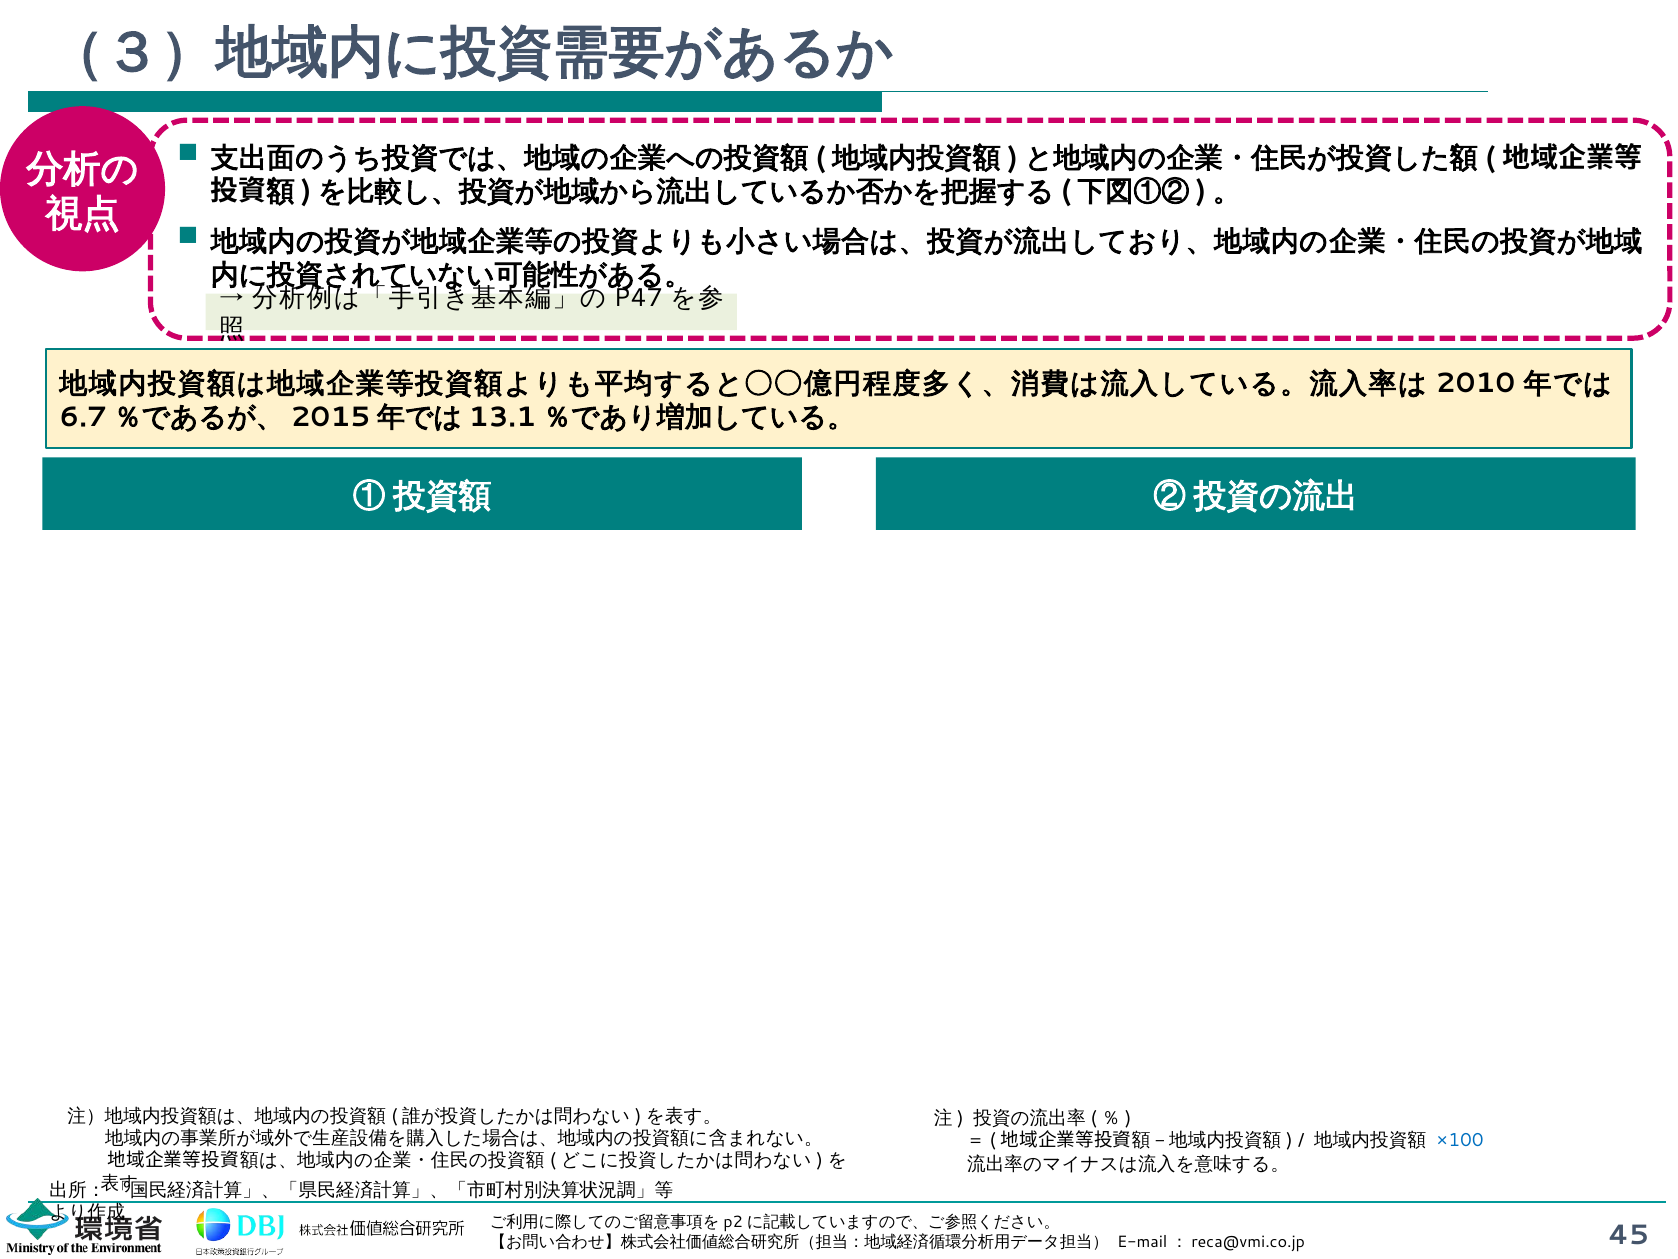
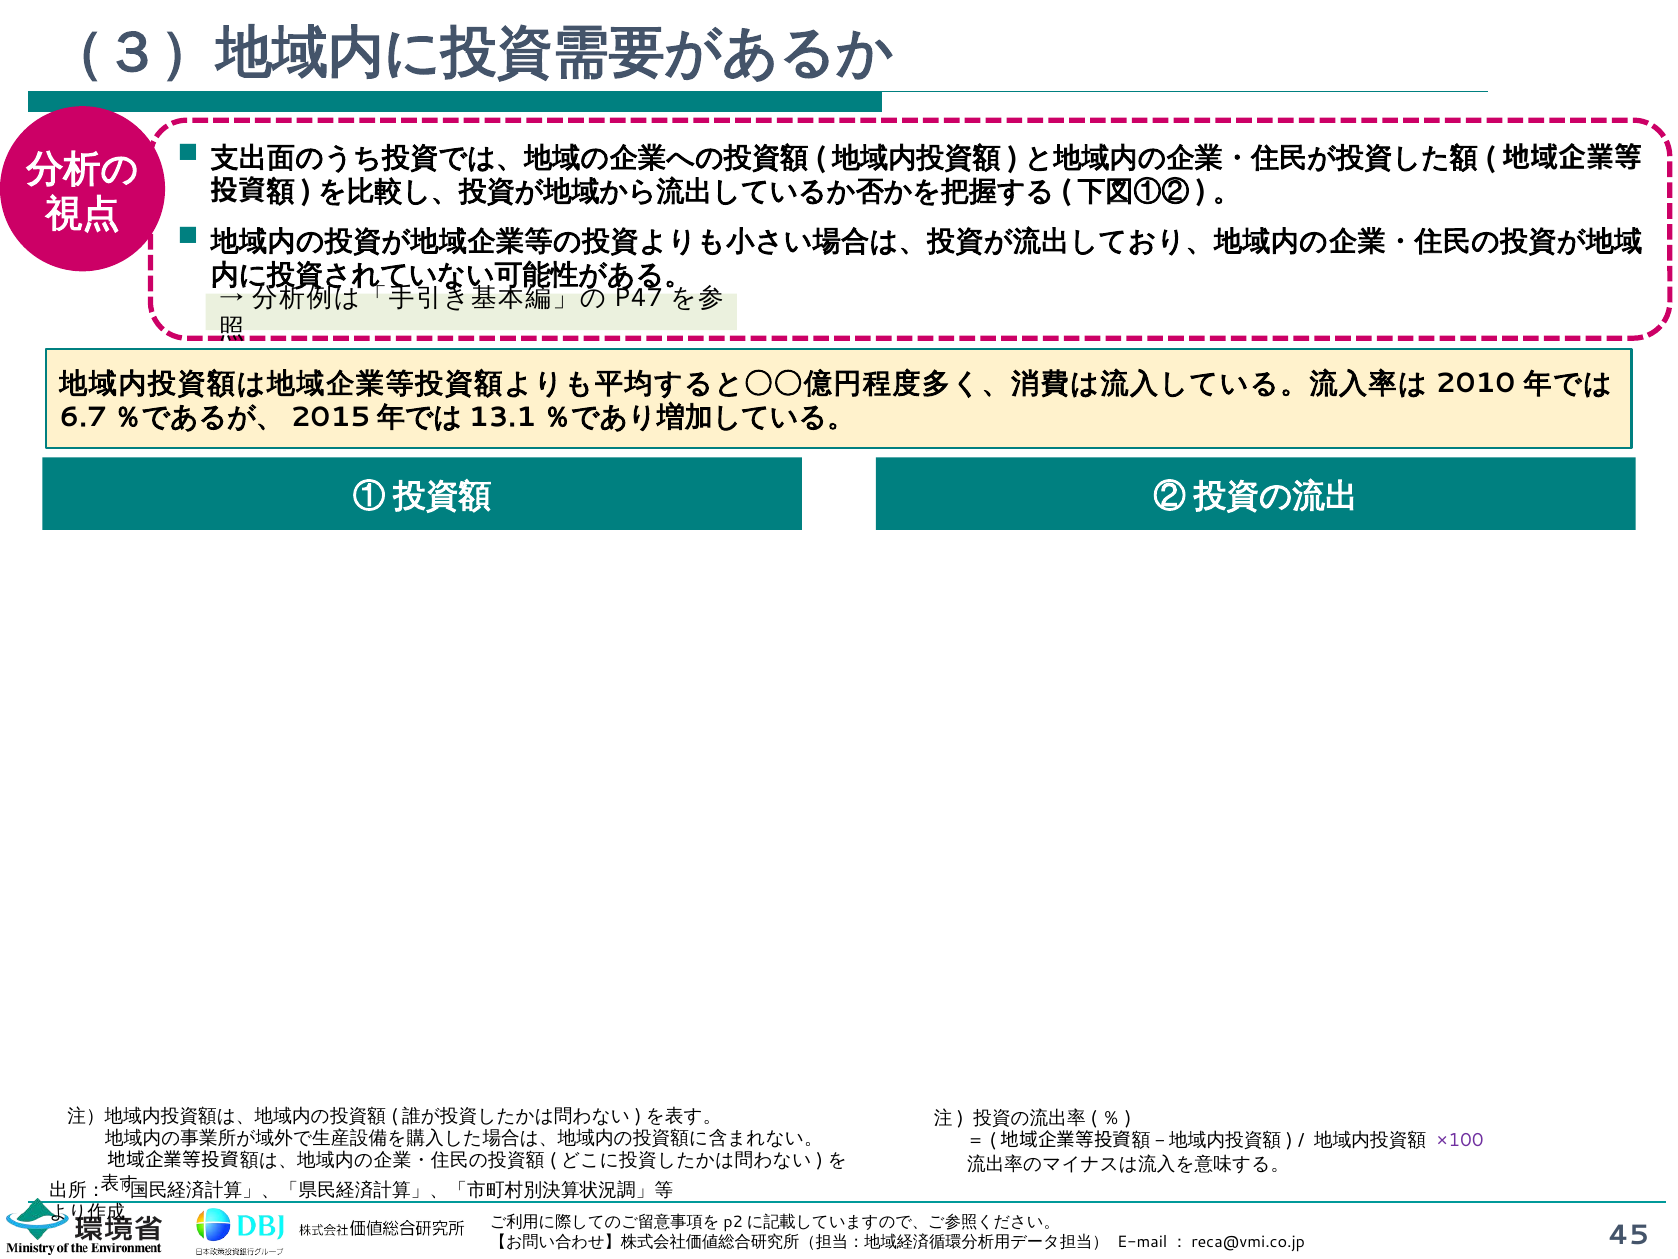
×100 colour: blue -> purple
